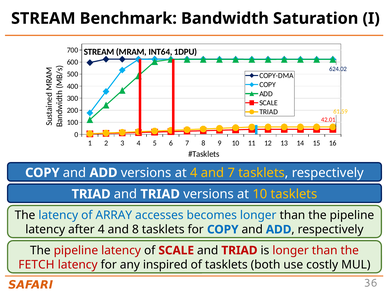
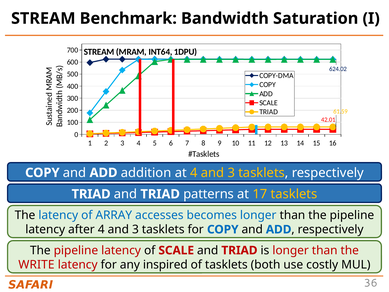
ADD versions: versions -> addition
at 4 and 7: 7 -> 3
TRIAD versions: versions -> patterns
at 10: 10 -> 17
after 4 and 8: 8 -> 3
FETCH: FETCH -> WRITE
